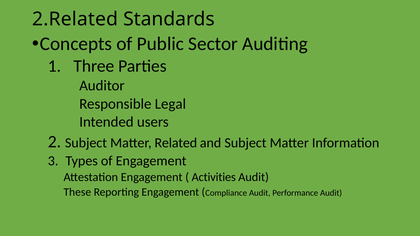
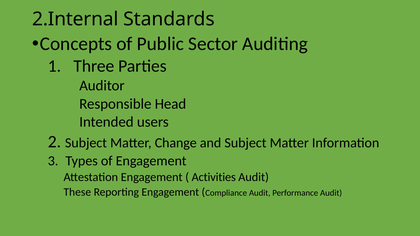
2.Related: 2.Related -> 2.Internal
Legal: Legal -> Head
Related: Related -> Change
